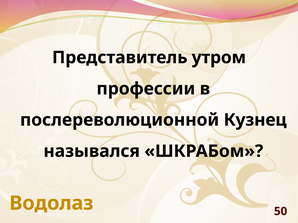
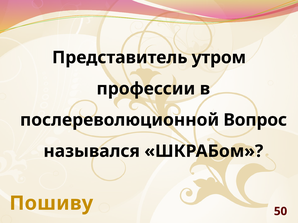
Кузнец: Кузнец -> Вопрос
Водолаз: Водолаз -> Пошиву
